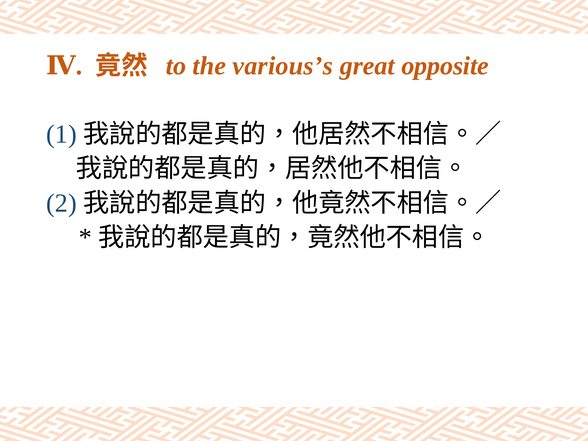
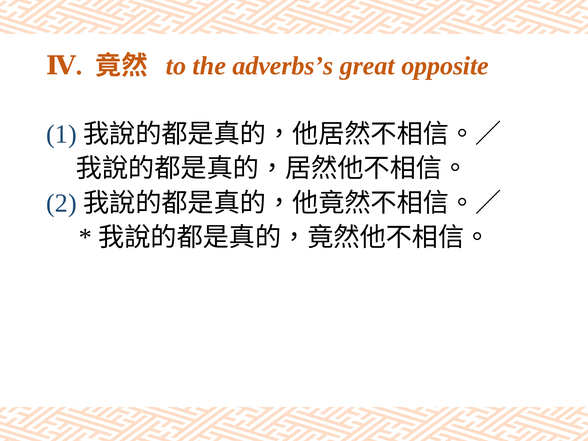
various’s: various’s -> adverbs’s
